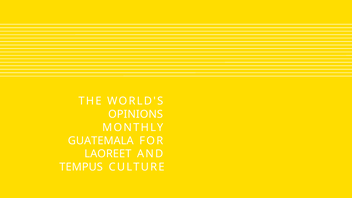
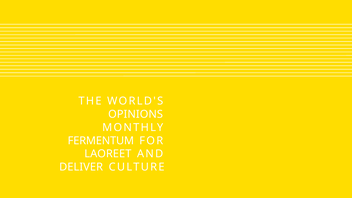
GUATEMALA: GUATEMALA -> FERMENTUM
TEMPUS: TEMPUS -> DELIVER
